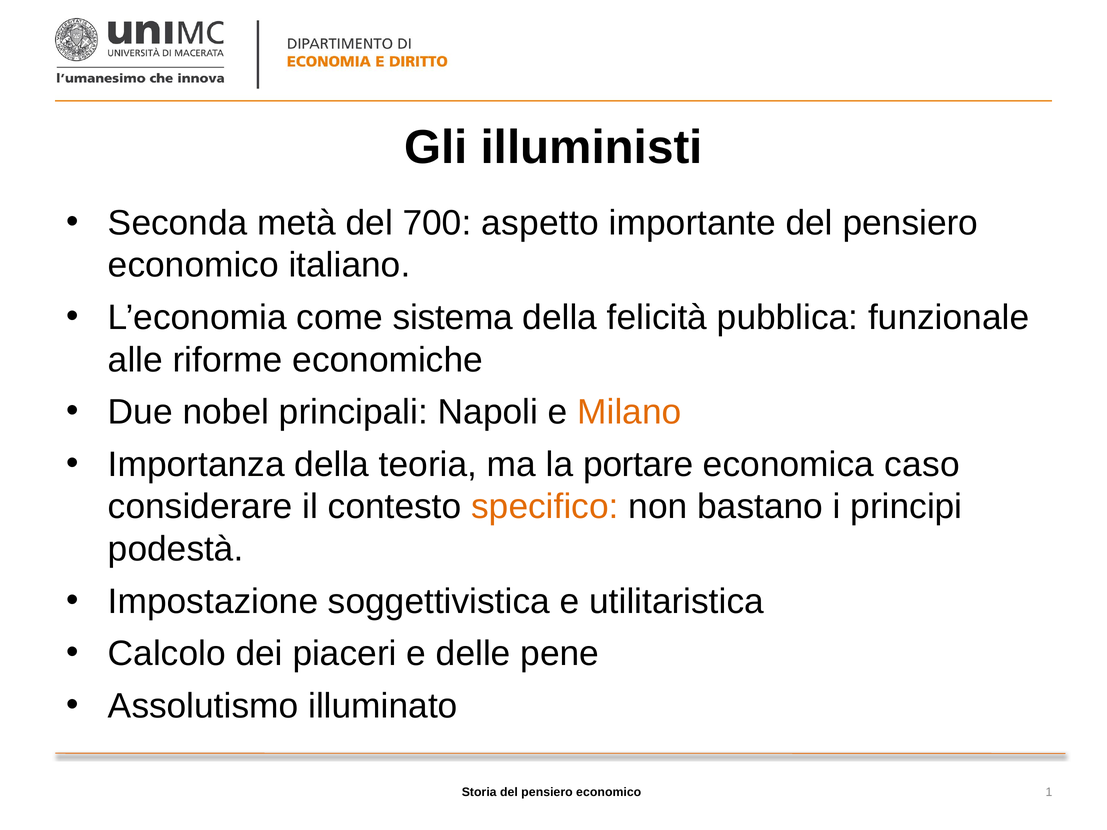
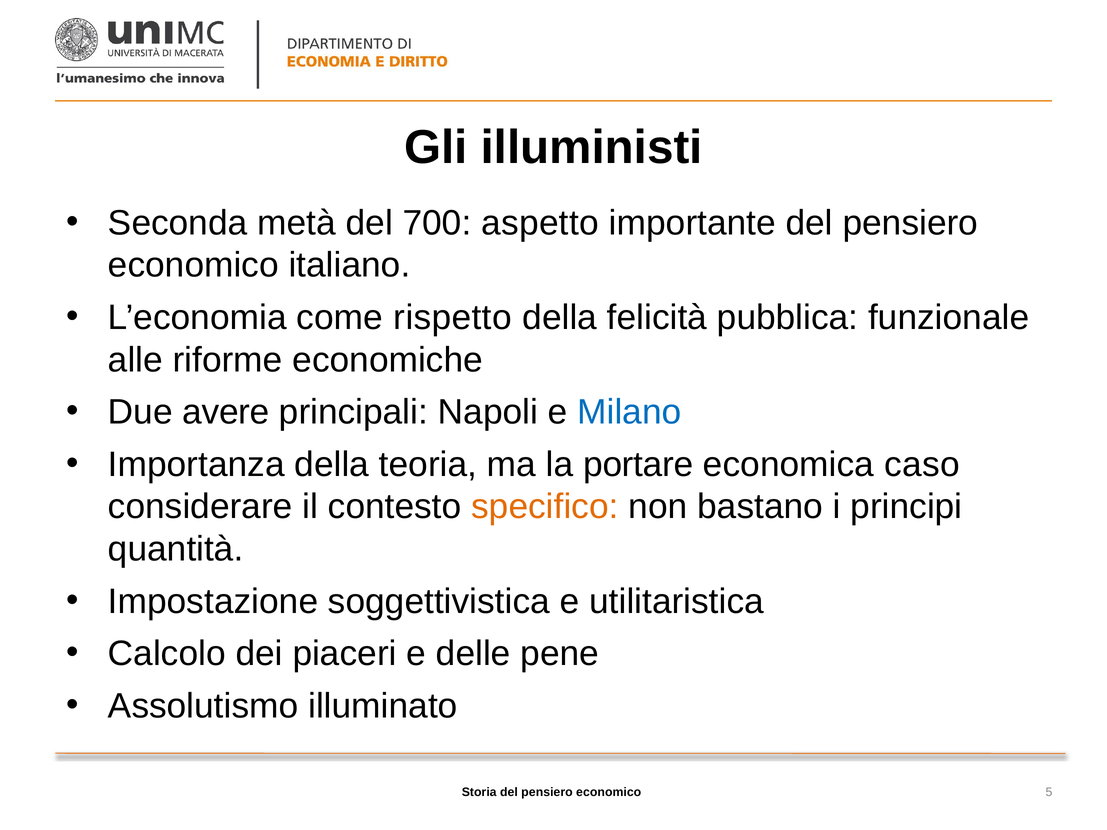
sistema: sistema -> rispetto
nobel: nobel -> avere
Milano colour: orange -> blue
podestà: podestà -> quantità
1: 1 -> 5
